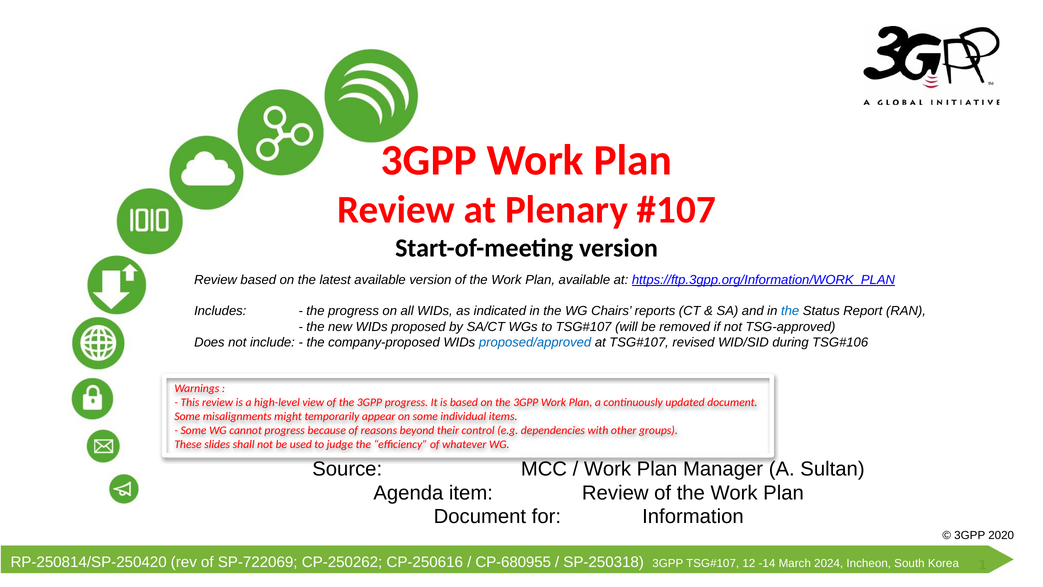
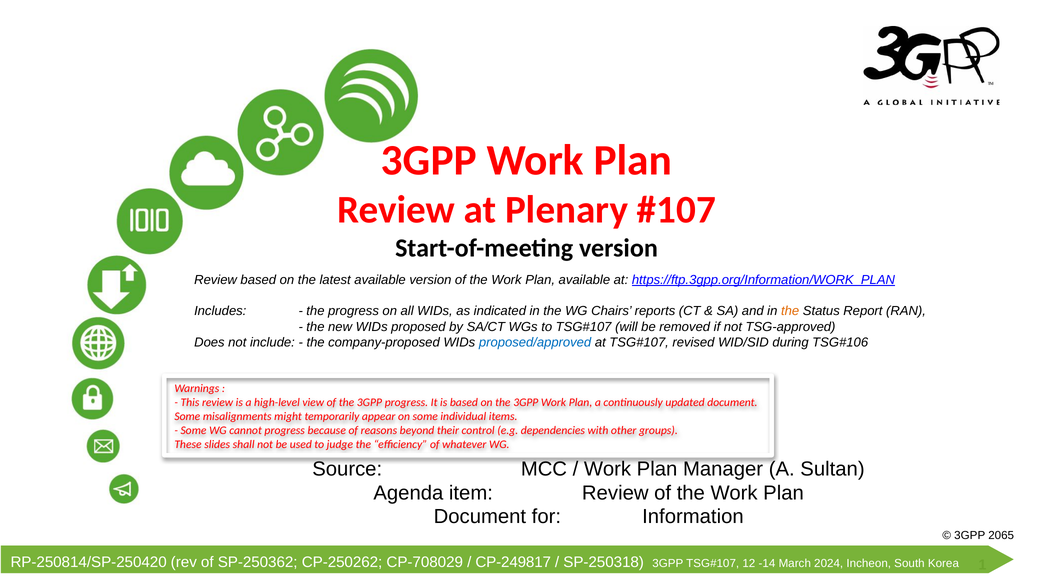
the at (790, 311) colour: blue -> orange
2020: 2020 -> 2065
SP-722069: SP-722069 -> SP-250362
CP-250616: CP-250616 -> CP-708029
CP-680955: CP-680955 -> CP-249817
